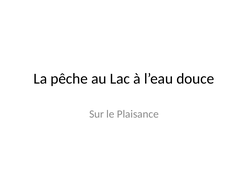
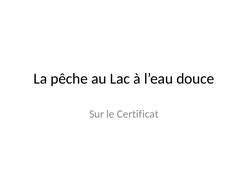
Plaisance: Plaisance -> Certificat
